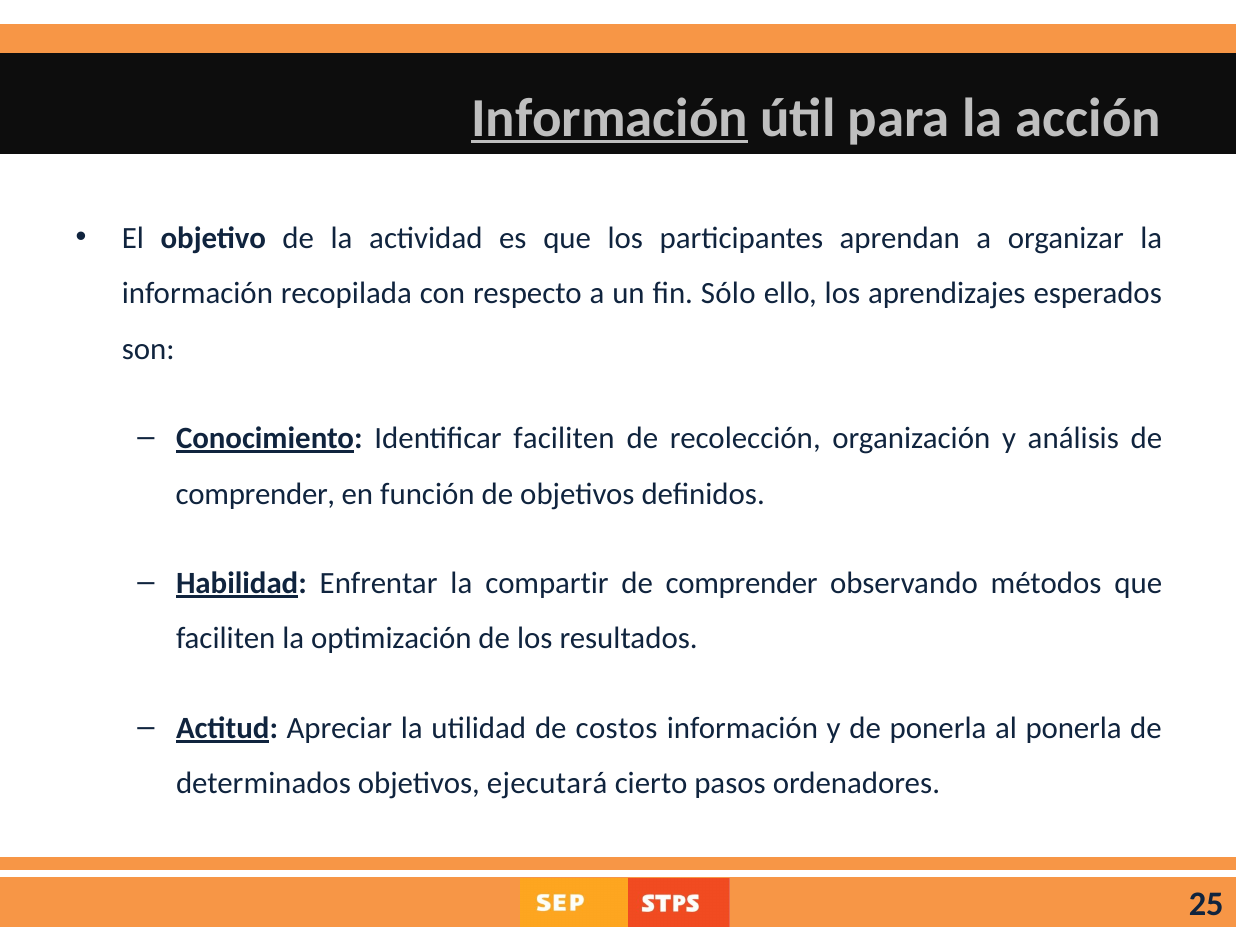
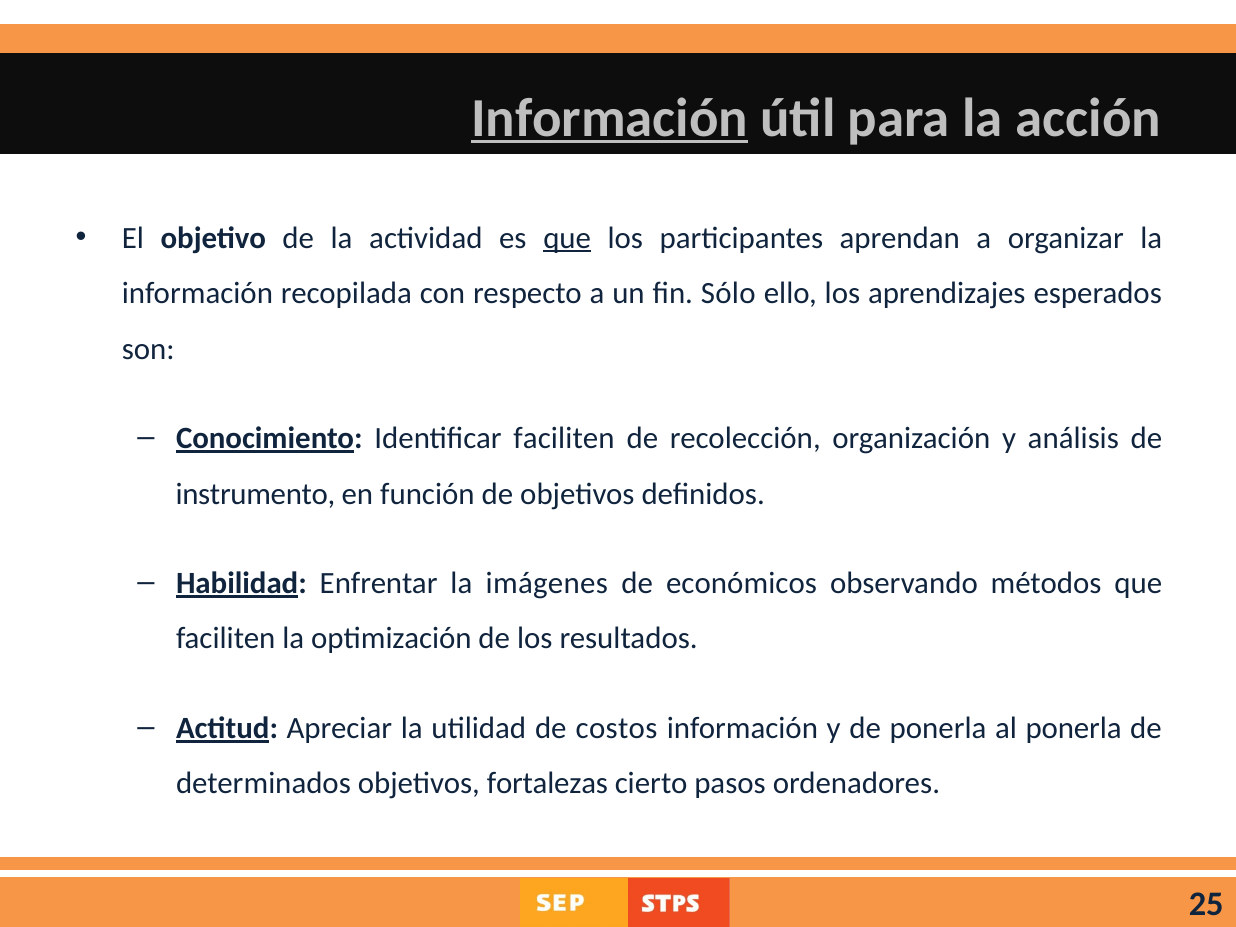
que at (567, 238) underline: none -> present
comprender at (255, 494): comprender -> instrumento
compartir: compartir -> imágenes
comprender at (742, 583): comprender -> económicos
ejecutará: ejecutará -> fortalezas
